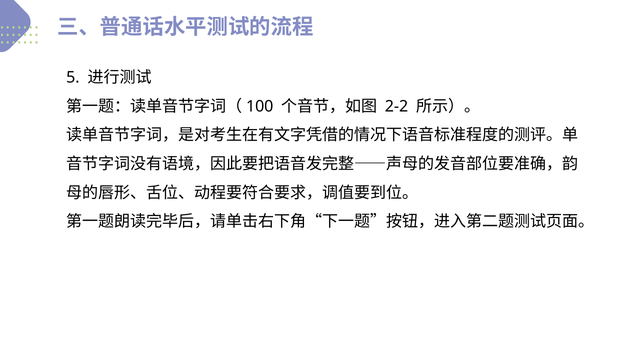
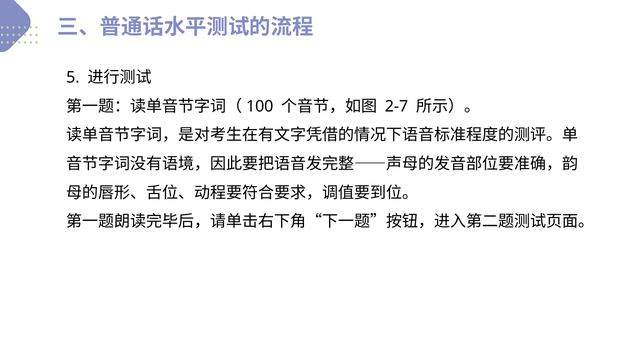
2-2: 2-2 -> 2-7
